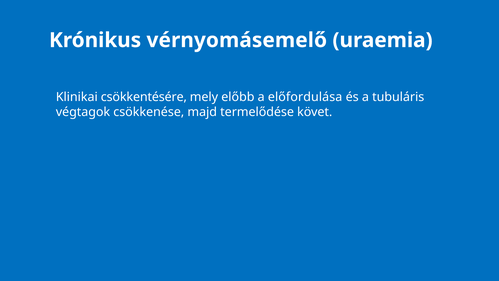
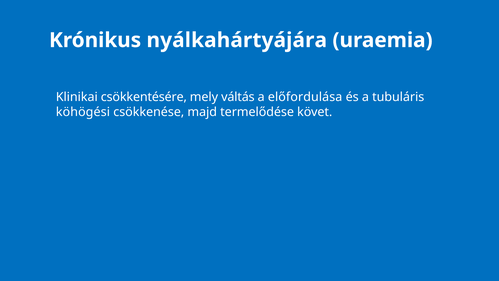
vérnyomásemelő: vérnyomásemelő -> nyálkahártyájára
előbb: előbb -> váltás
végtagok: végtagok -> köhögési
